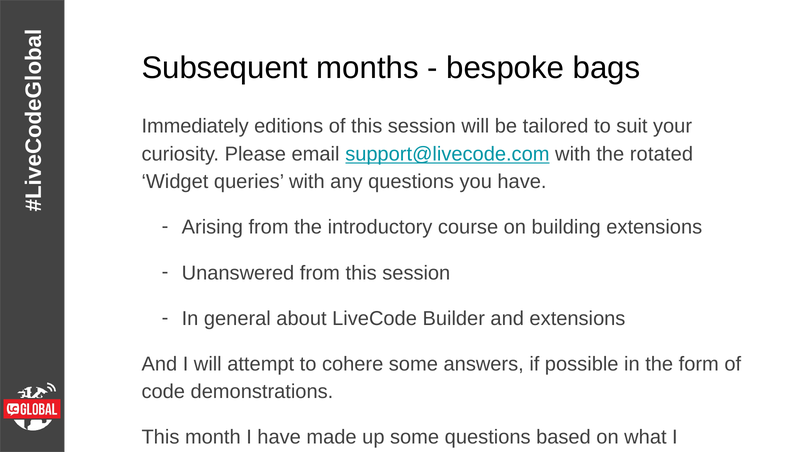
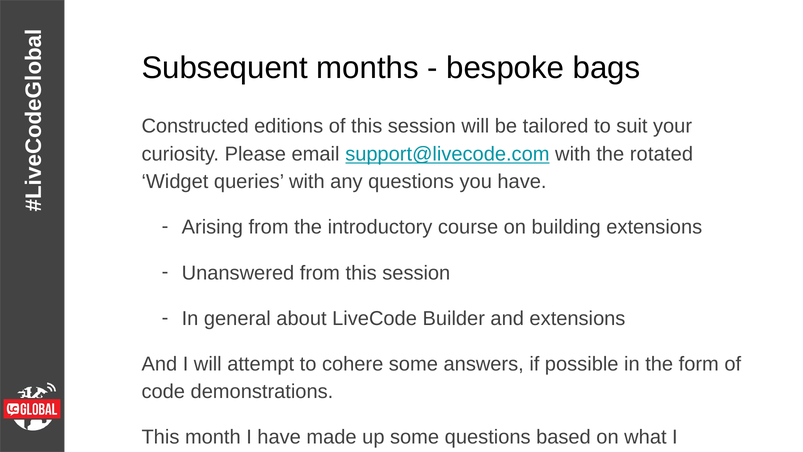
Immediately: Immediately -> Constructed
